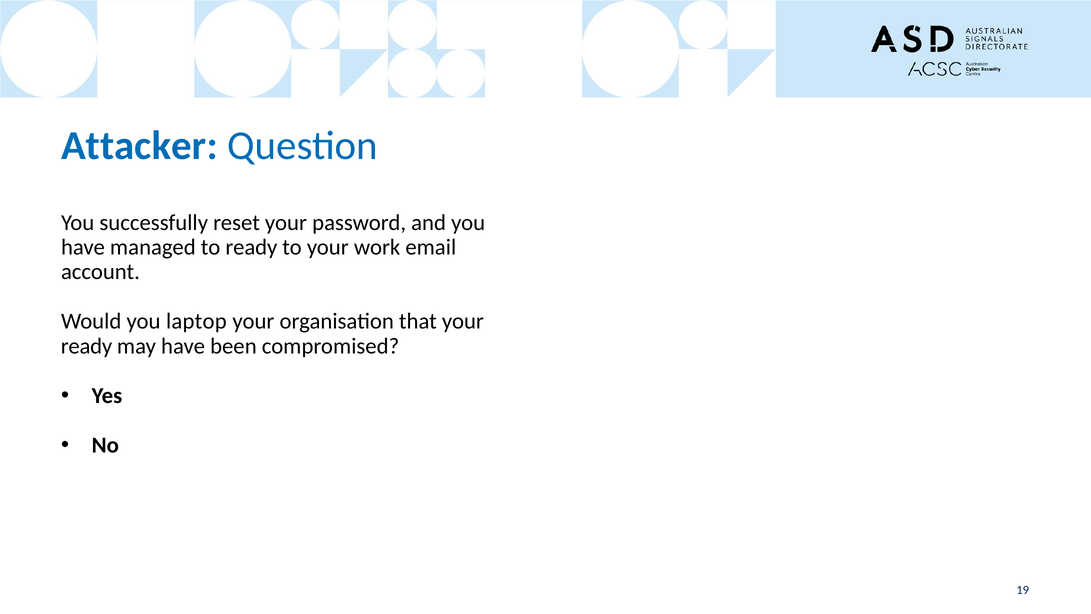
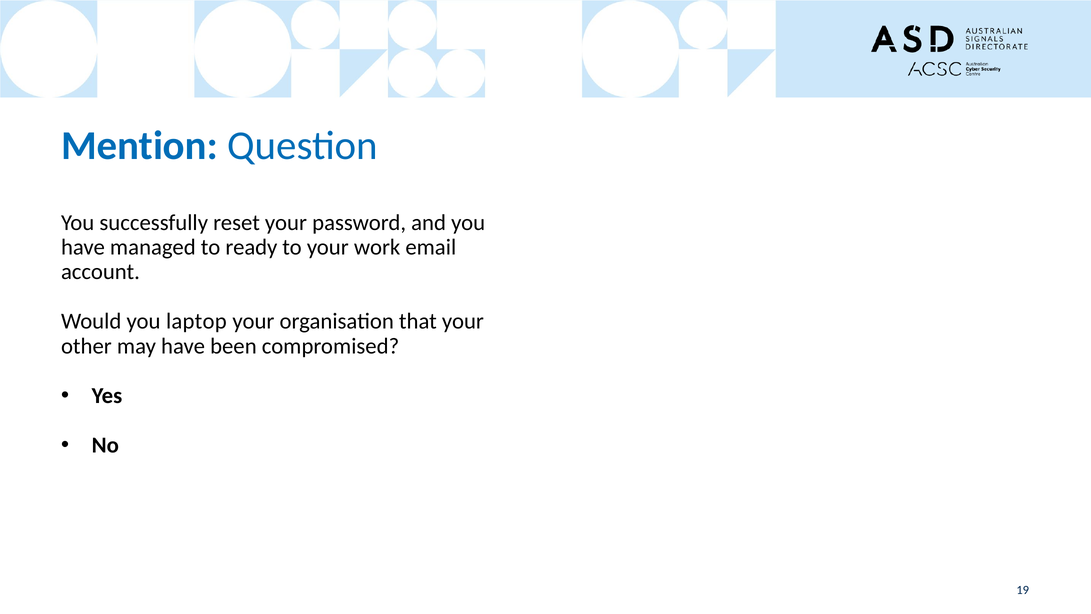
Attacker: Attacker -> Mention
ready at (86, 346): ready -> other
